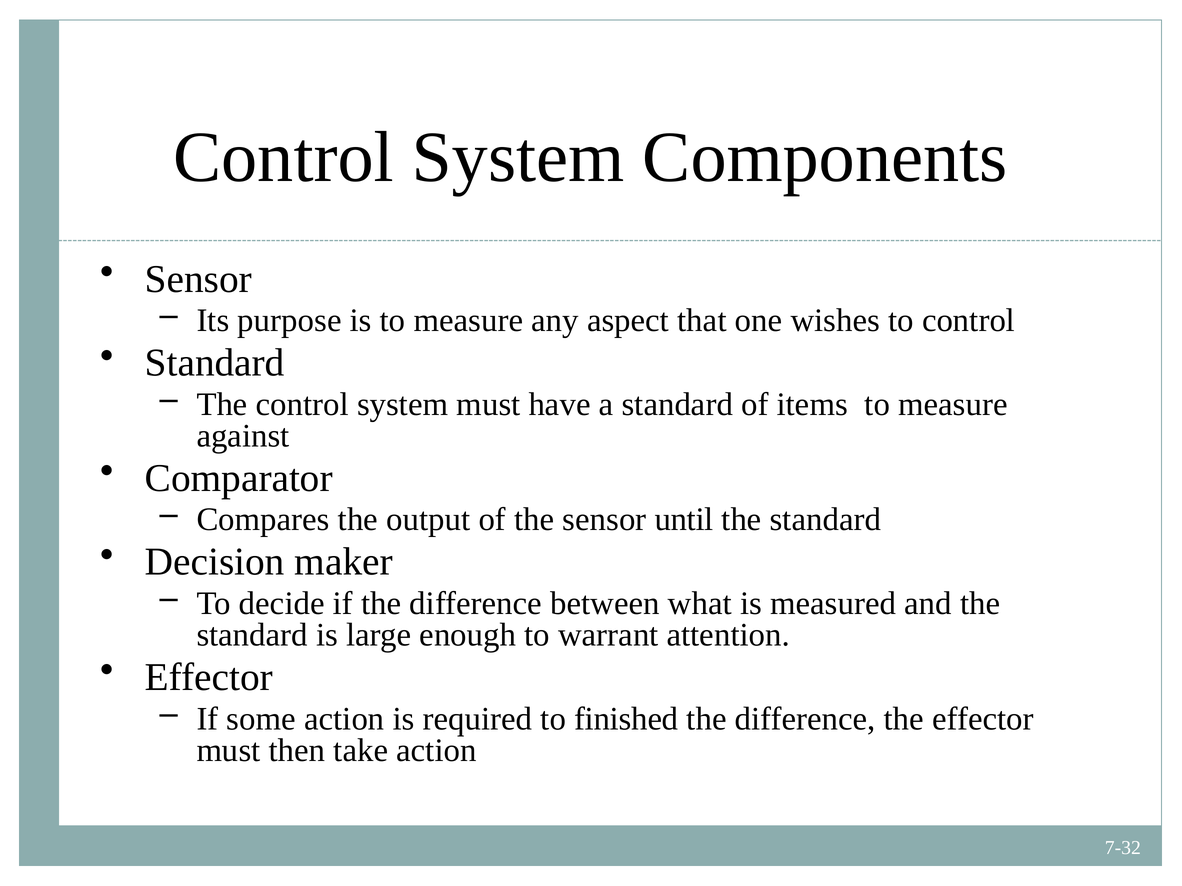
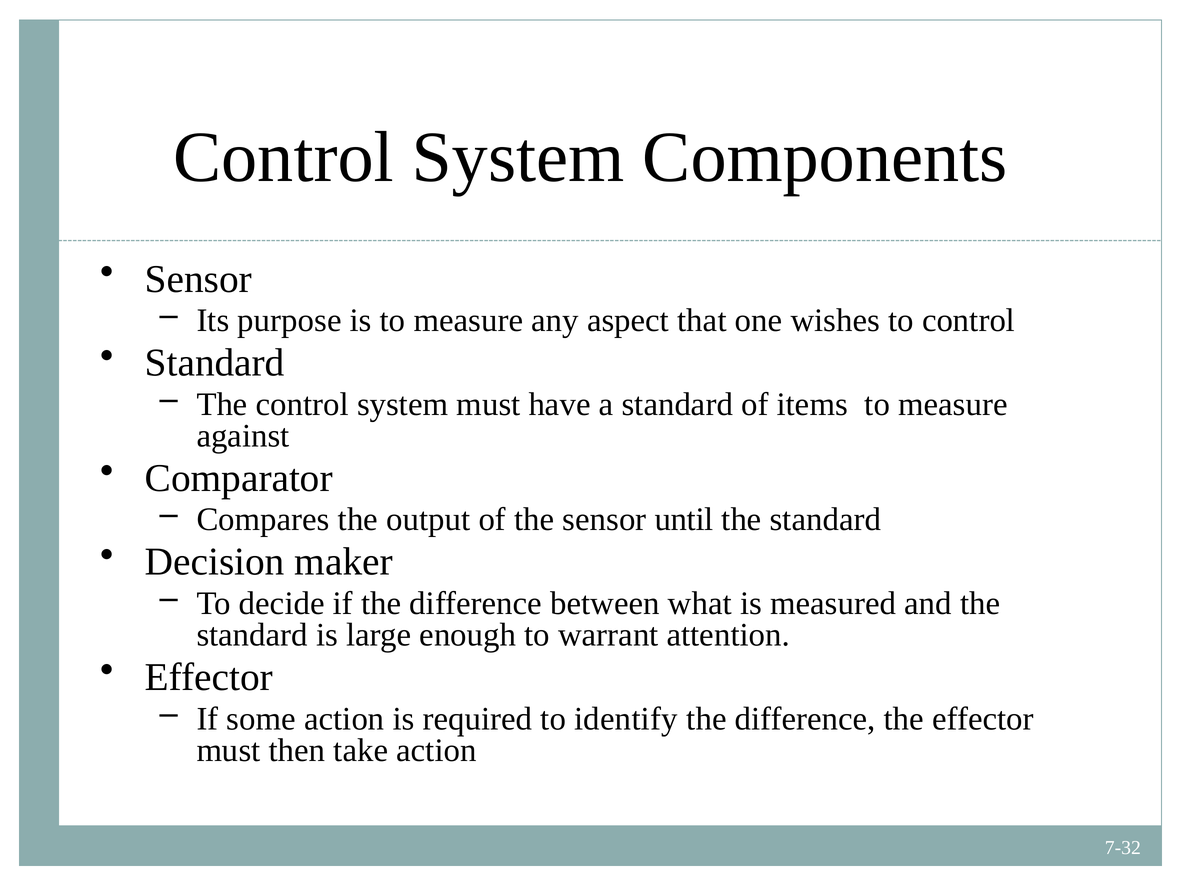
finished: finished -> identify
